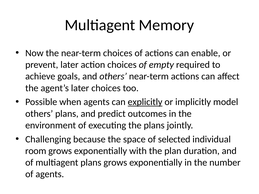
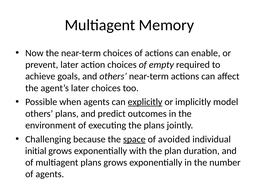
space underline: none -> present
selected: selected -> avoided
room: room -> initial
